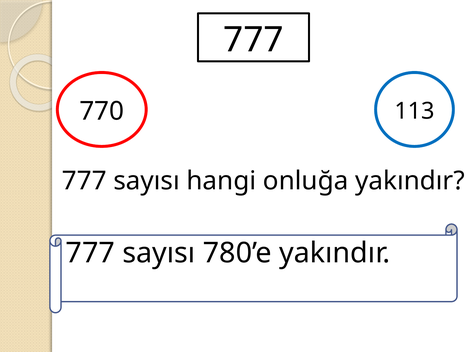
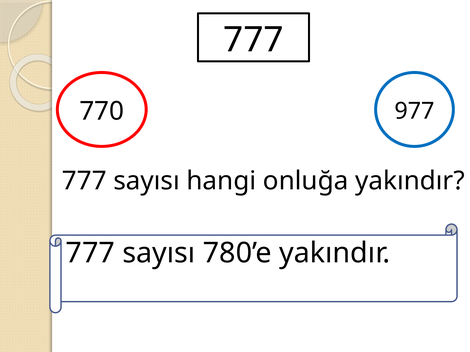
113: 113 -> 977
